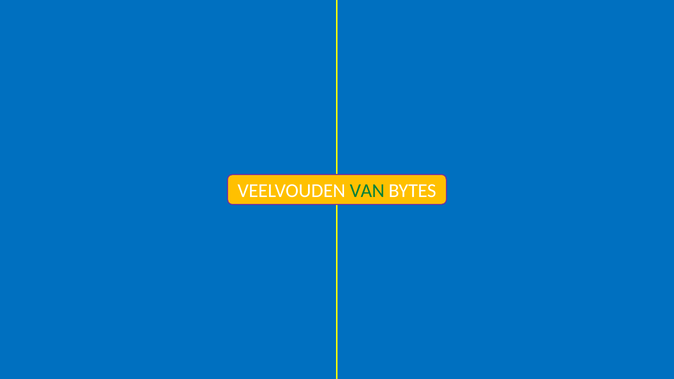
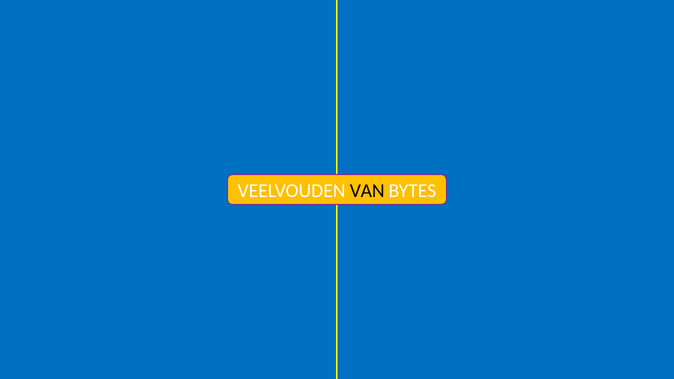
VAN at (367, 191) colour: green -> black
